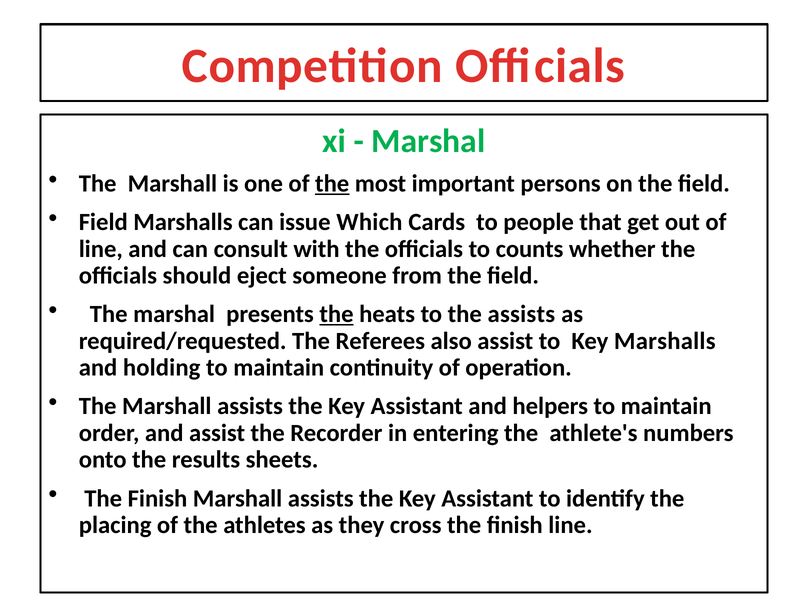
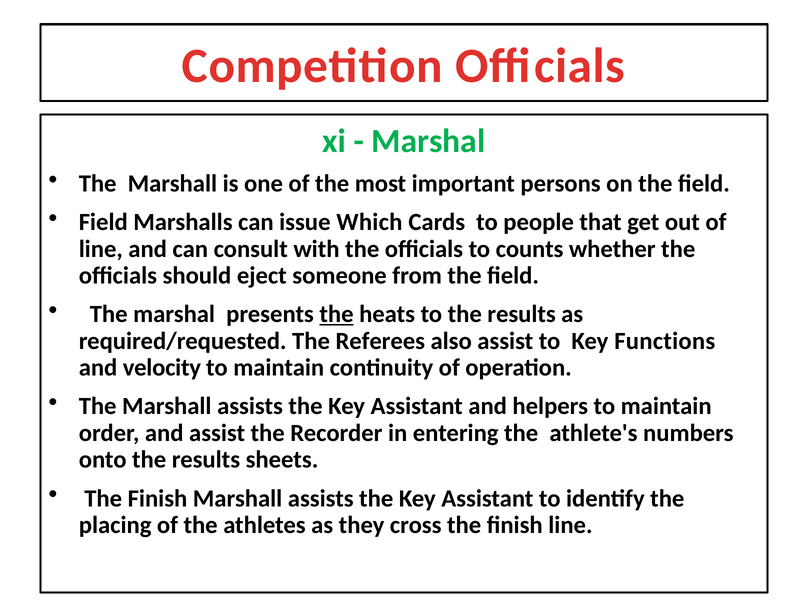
the at (332, 183) underline: present -> none
to the assists: assists -> results
Key Marshalls: Marshalls -> Functions
holding: holding -> velocity
